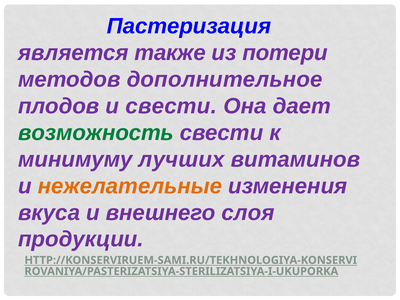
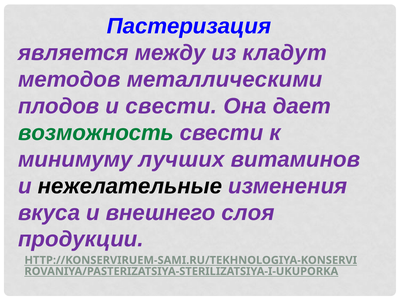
также: также -> между
потери: потери -> кладут
дополнительное: дополнительное -> металлическими
нежелательные colour: orange -> black
